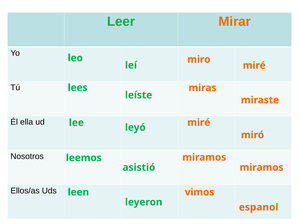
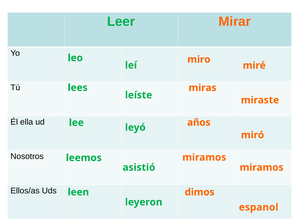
miré at (199, 123): miré -> años
vimos: vimos -> dimos
